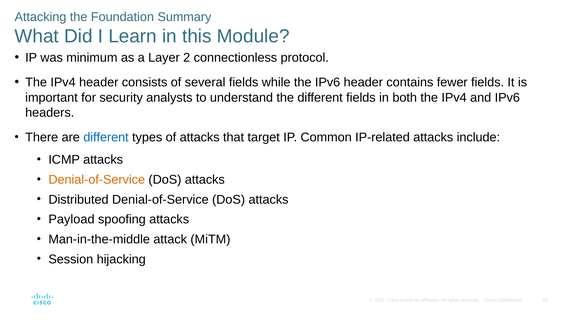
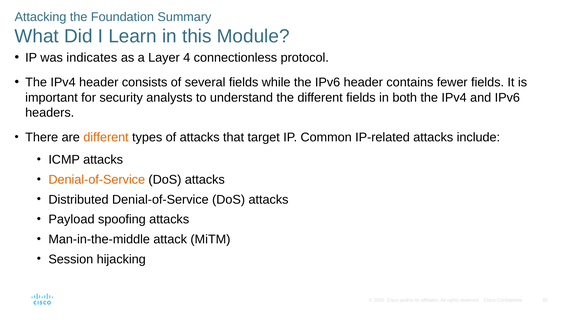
minimum: minimum -> indicates
2: 2 -> 4
different at (106, 137) colour: blue -> orange
